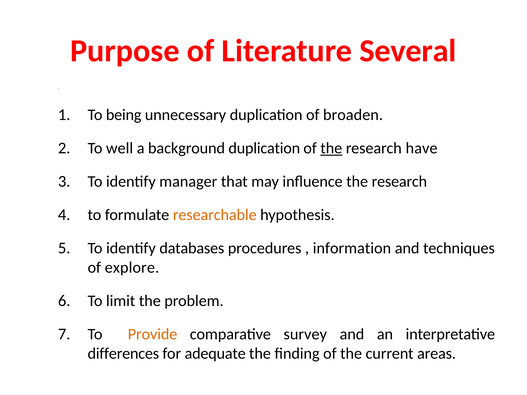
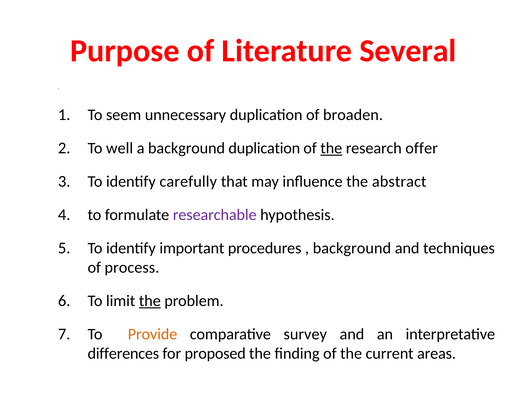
being: being -> seem
have: have -> offer
manager: manager -> carefully
influence the research: research -> abstract
researchable colour: orange -> purple
databases: databases -> important
information at (352, 248): information -> background
explore: explore -> process
the at (150, 301) underline: none -> present
adequate: adequate -> proposed
